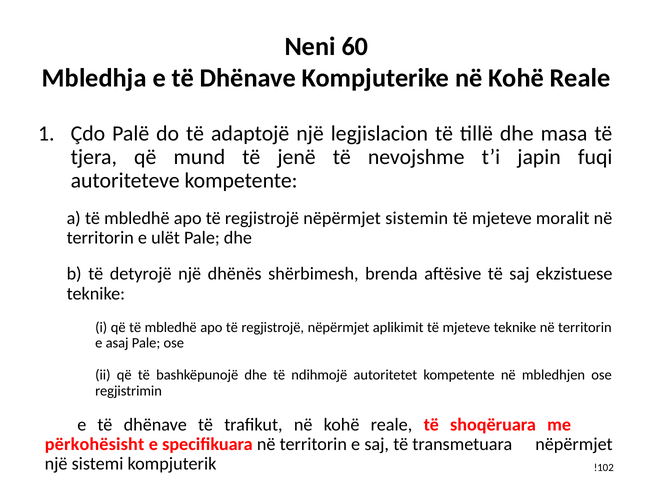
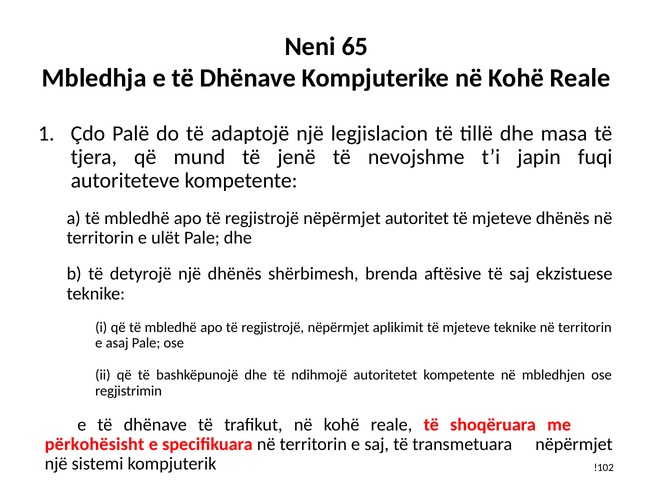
60: 60 -> 65
sistemin: sistemin -> autoritet
mjeteve moralit: moralit -> dhënës
